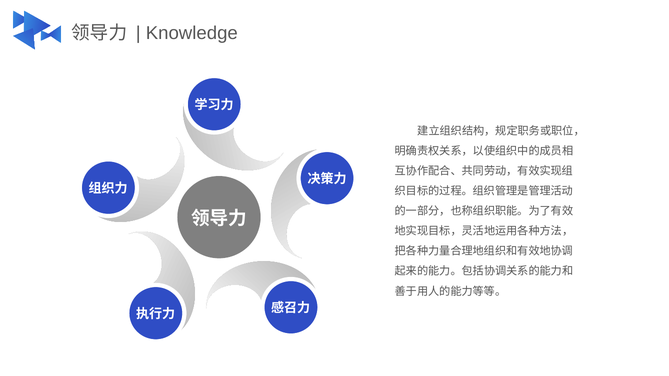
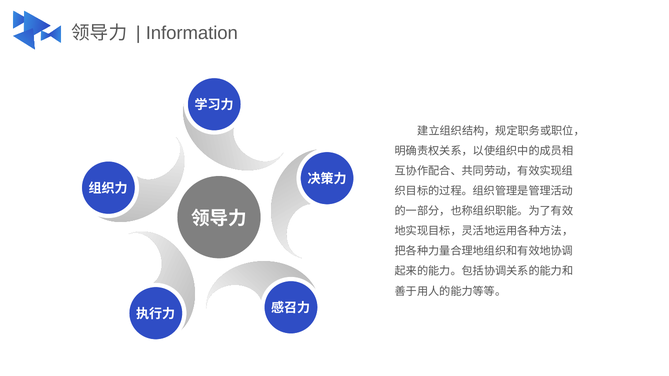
Knowledge: Knowledge -> Information
